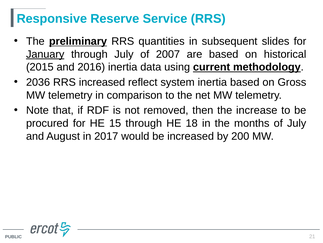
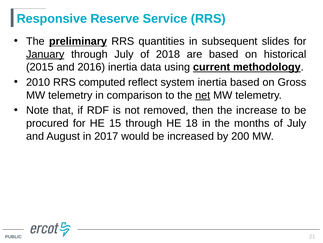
2007: 2007 -> 2018
2036: 2036 -> 2010
RRS increased: increased -> computed
net underline: none -> present
